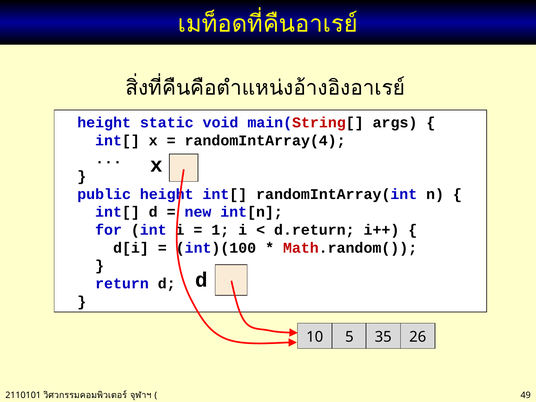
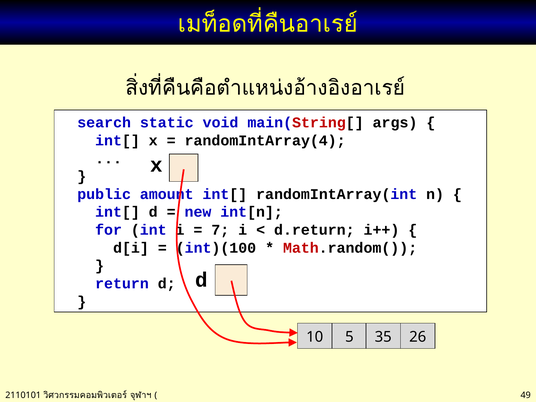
height at (104, 123): height -> search
public height: height -> amount
1: 1 -> 7
